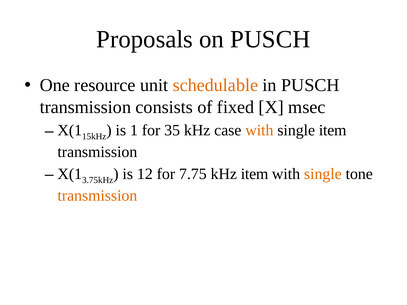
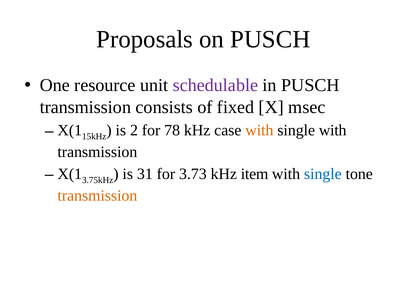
schedulable colour: orange -> purple
1: 1 -> 2
35: 35 -> 78
single item: item -> with
12: 12 -> 31
7.75: 7.75 -> 3.73
single at (323, 174) colour: orange -> blue
